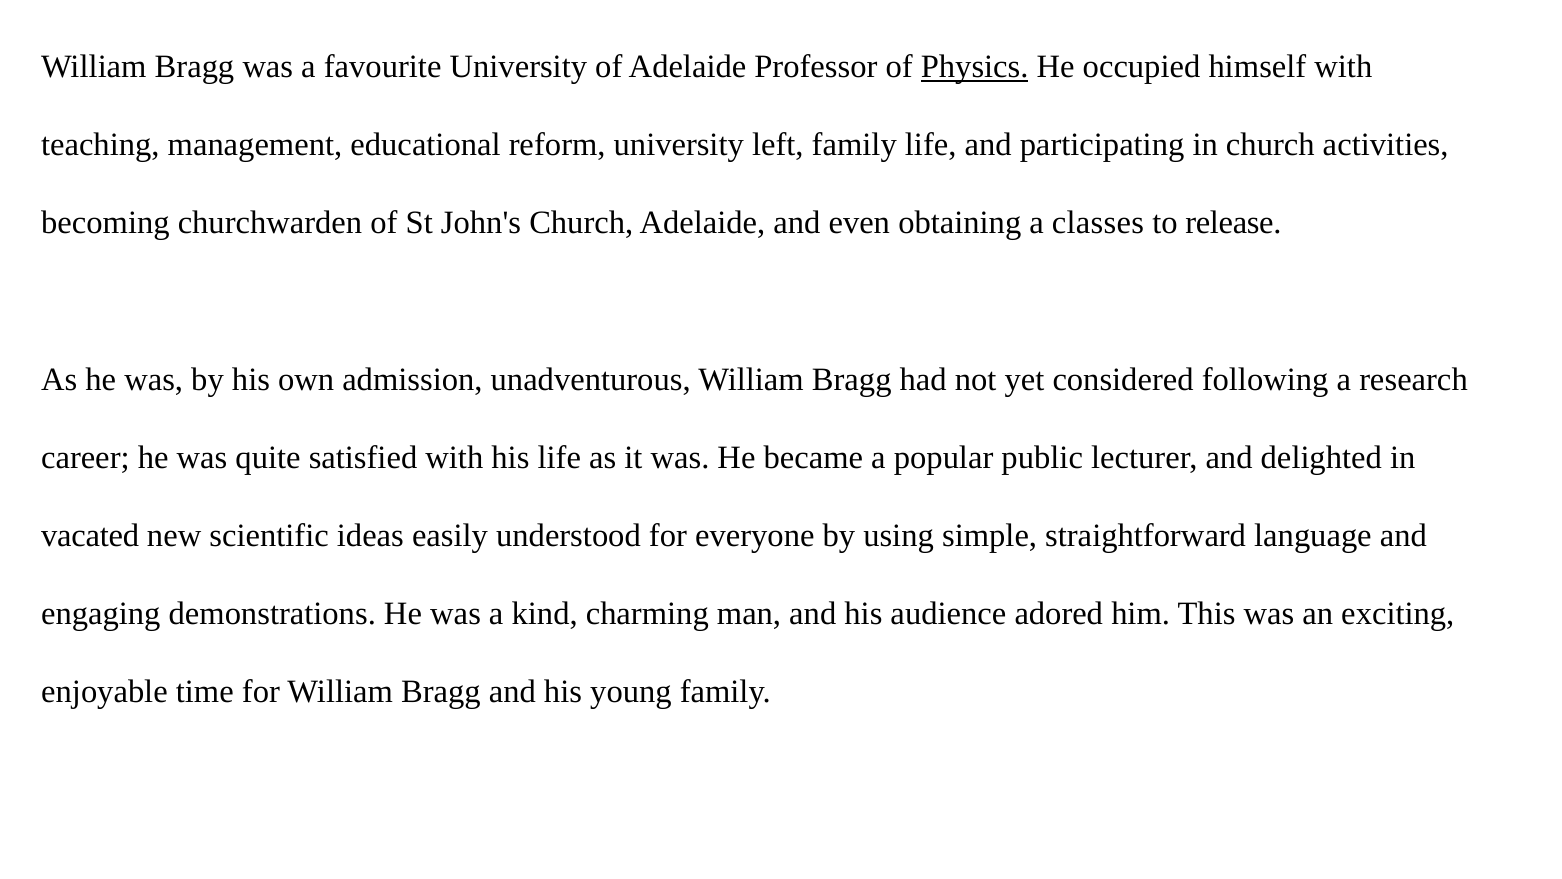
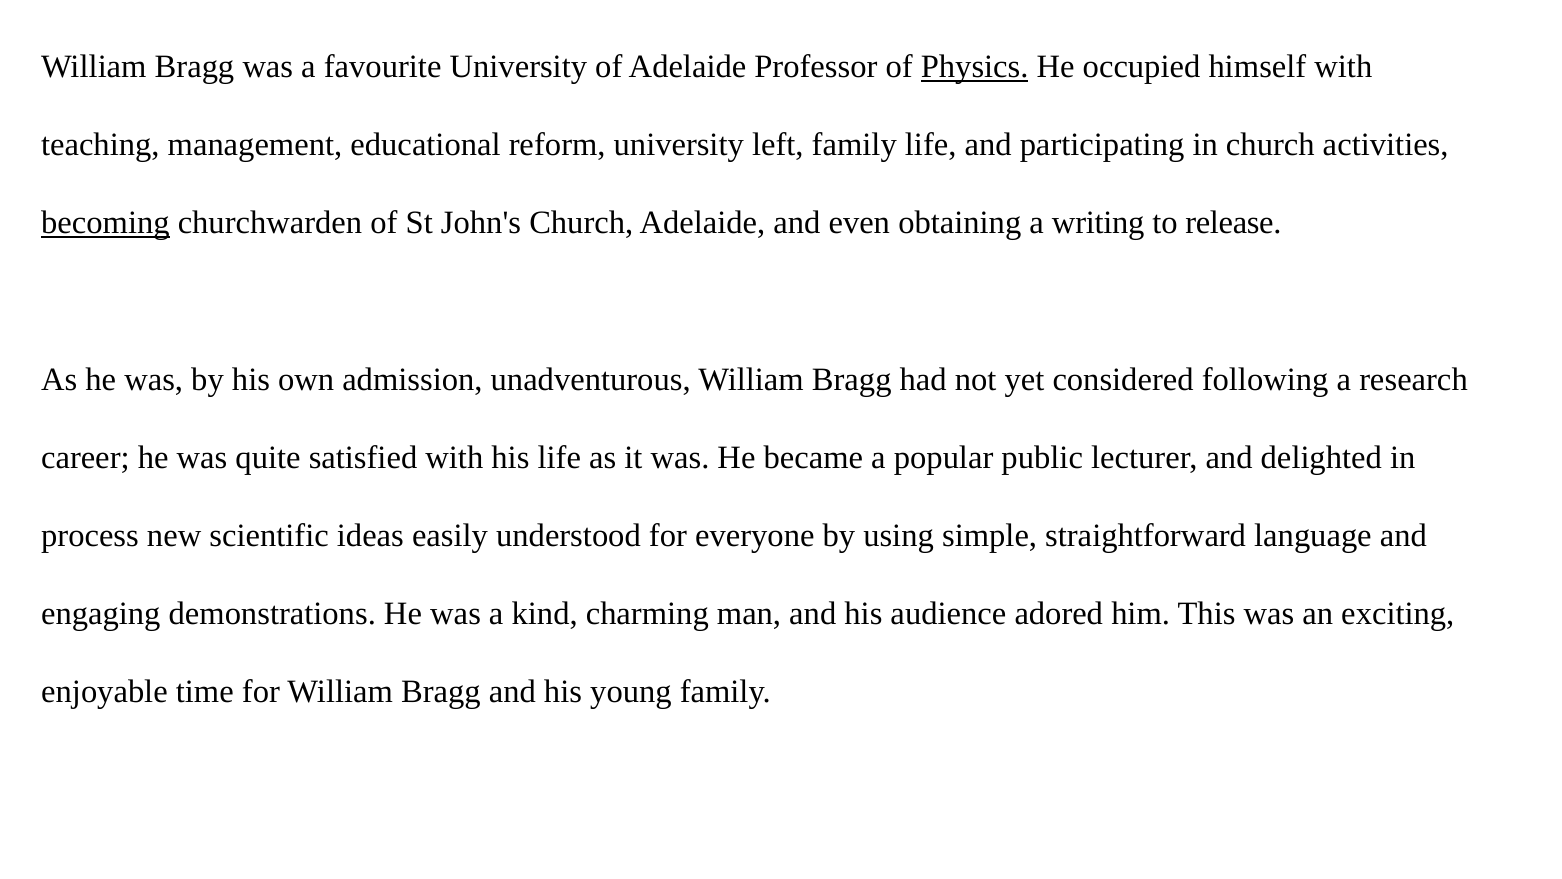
becoming underline: none -> present
classes: classes -> writing
vacated: vacated -> process
